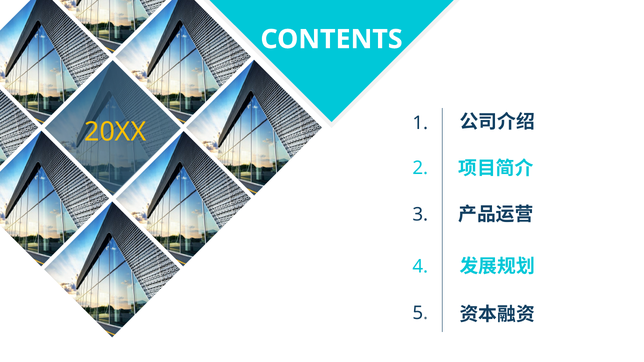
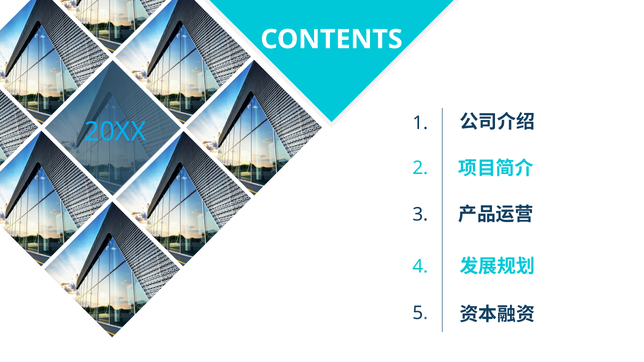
20XX colour: yellow -> light blue
